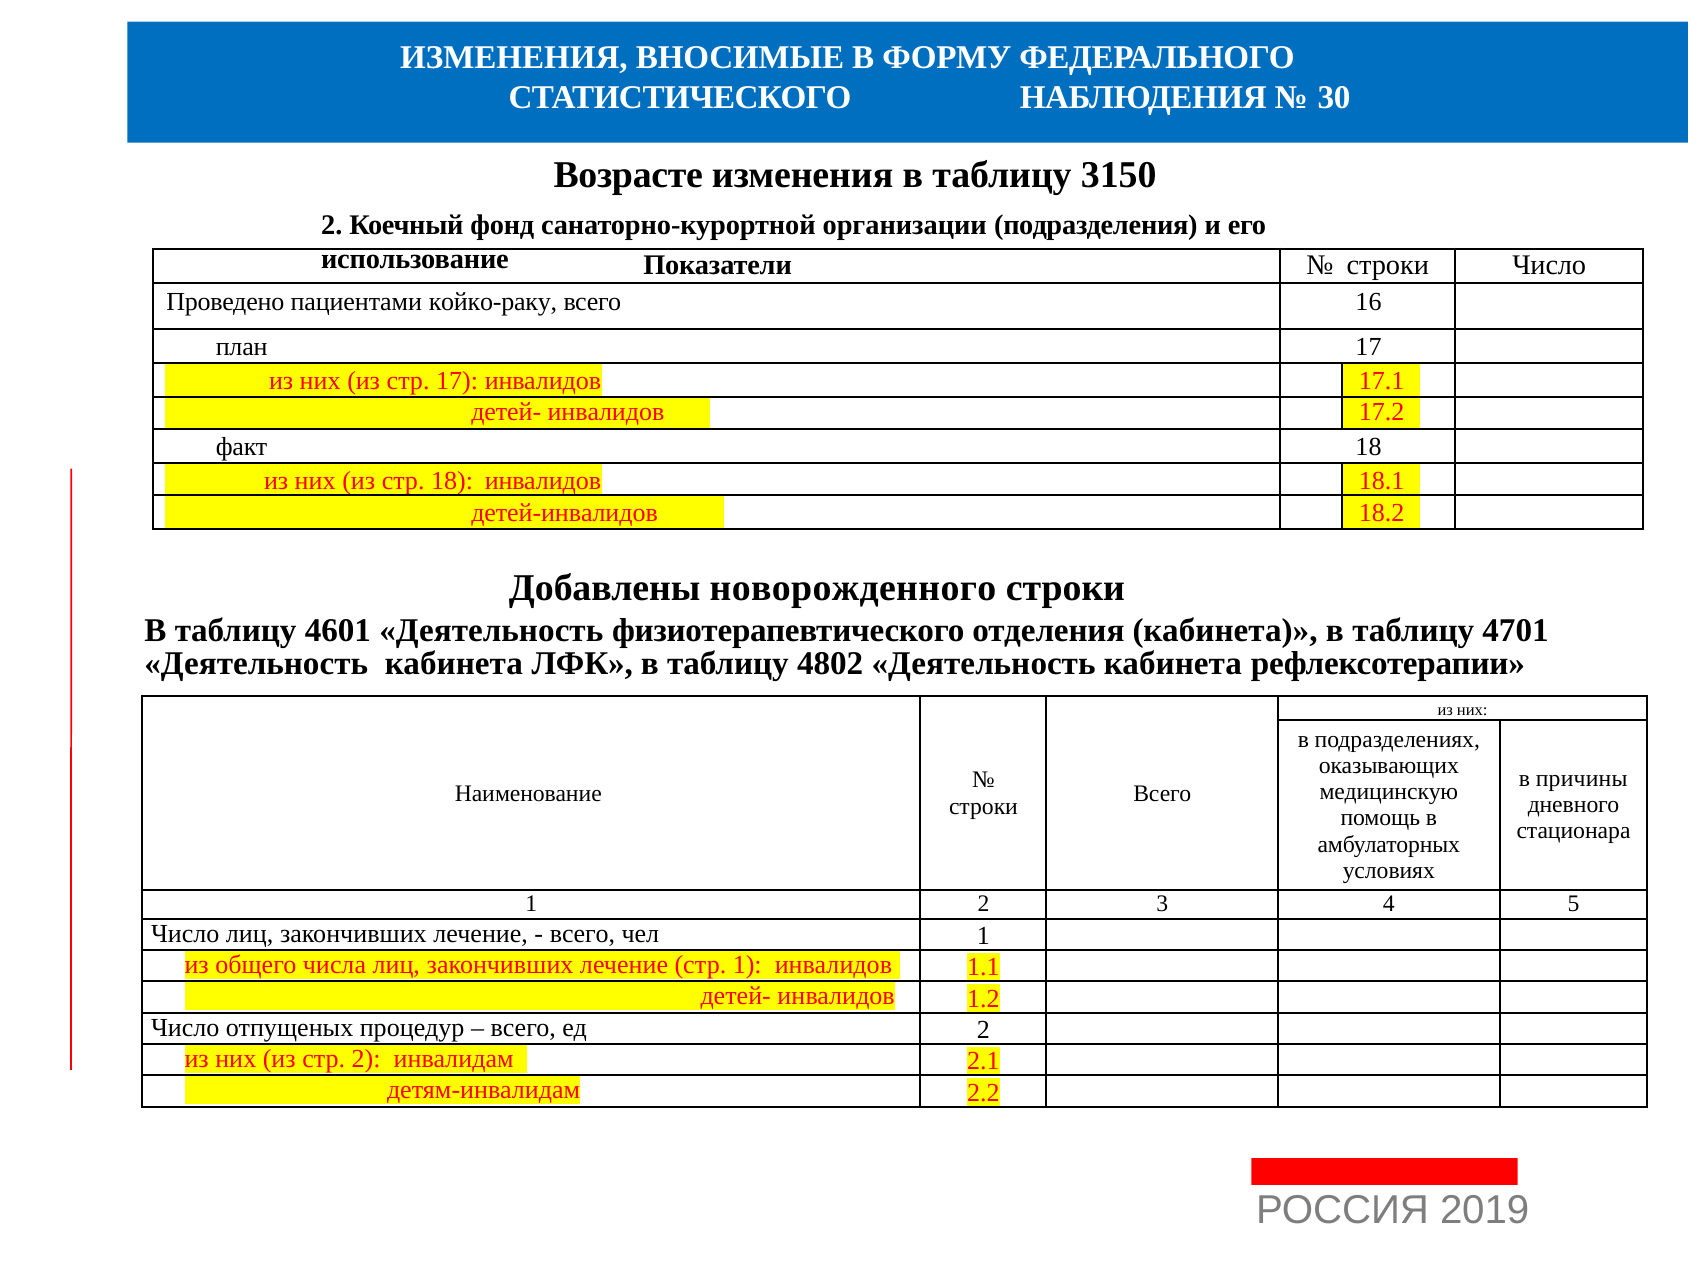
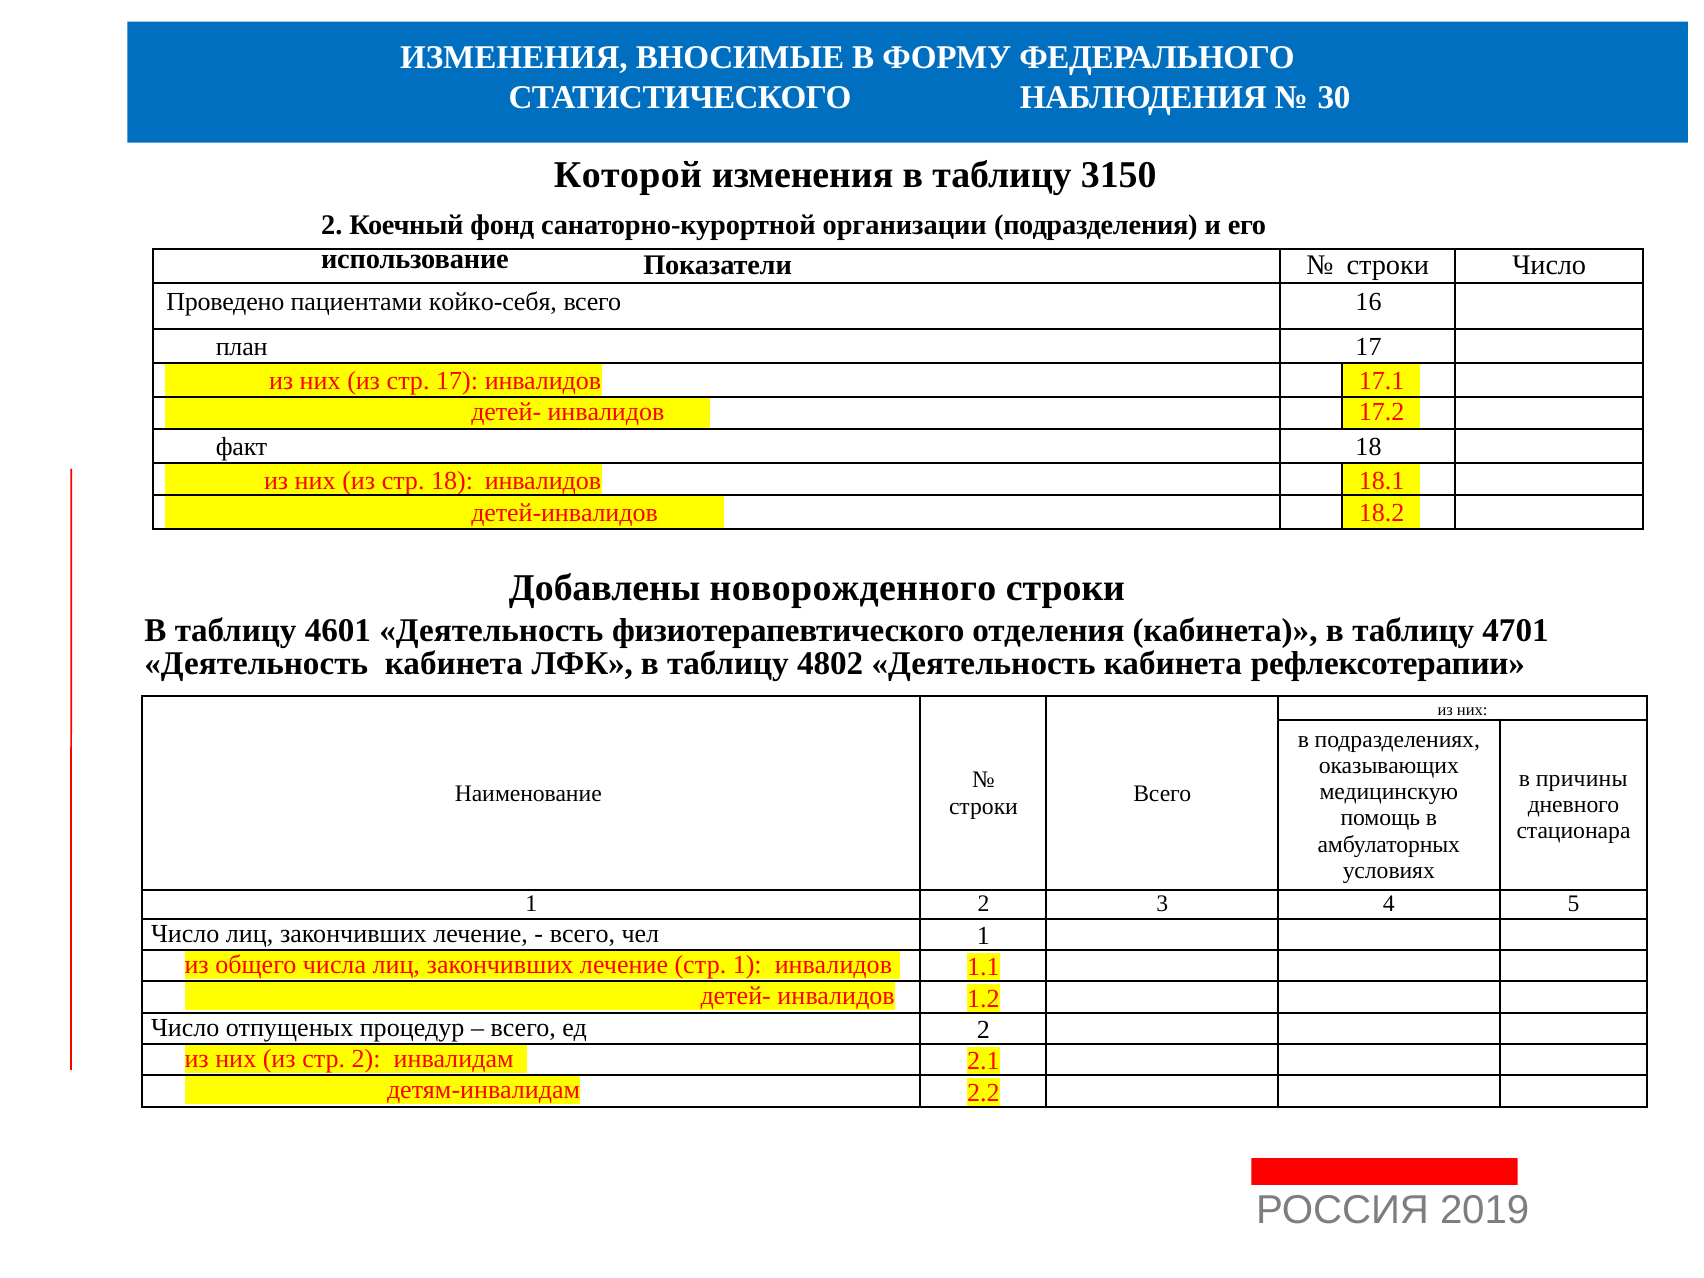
Возрасте: Возрасте -> Которой
койко-раку: койко-раку -> койко-себя
